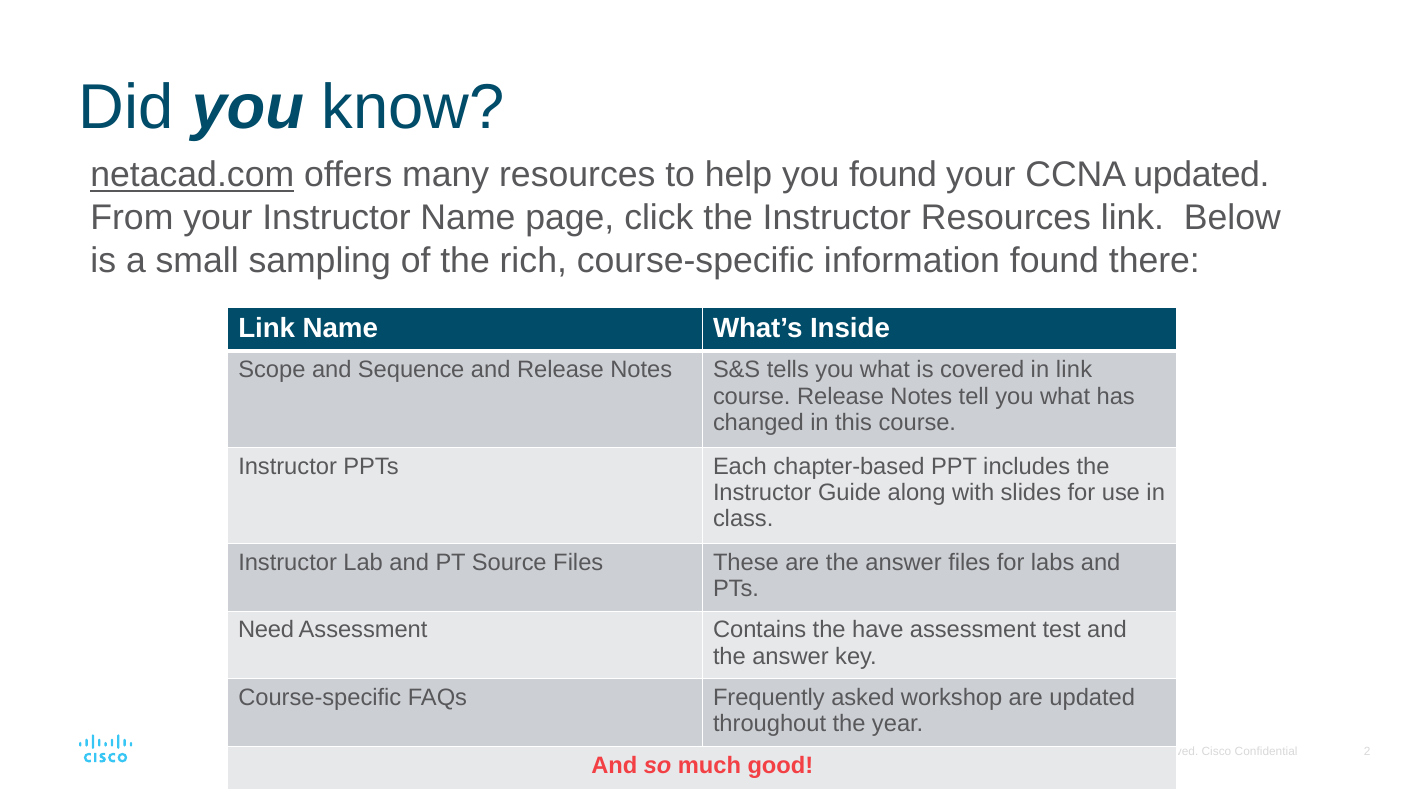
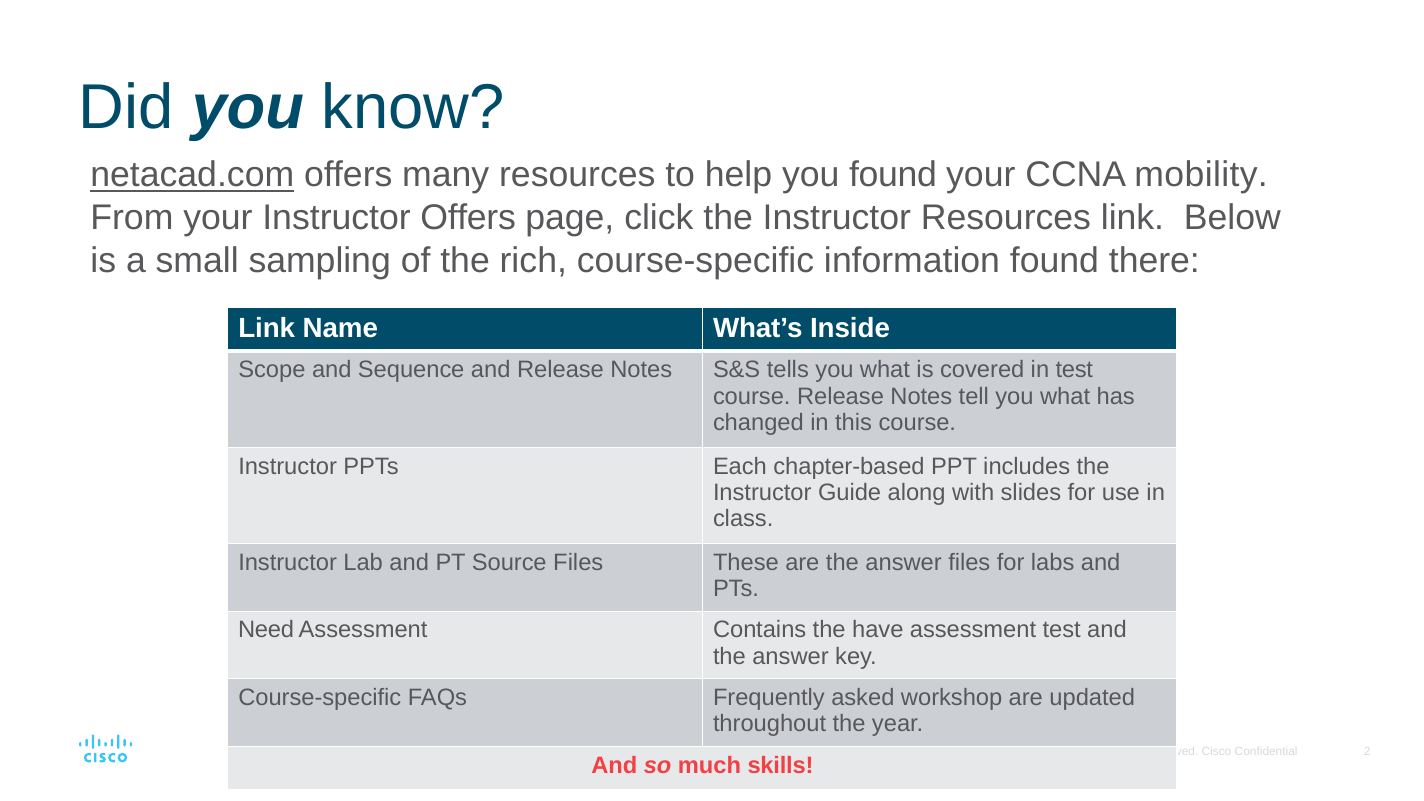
CCNA updated: updated -> mobility
Instructor Name: Name -> Offers
in link: link -> test
good: good -> skills
